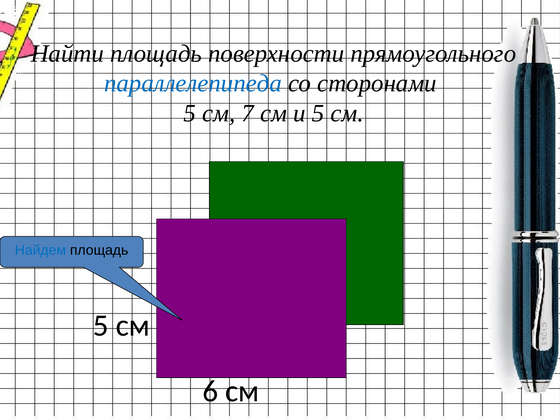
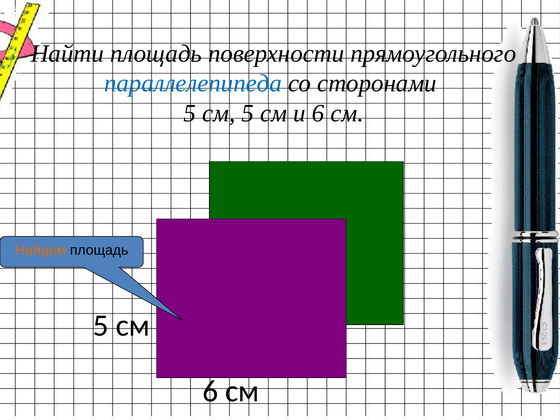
см 7: 7 -> 5
и 5: 5 -> 6
Найдем colour: blue -> orange
